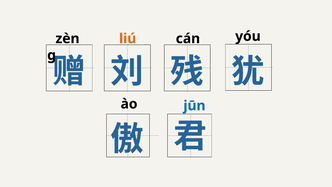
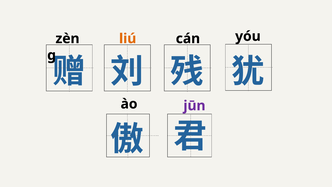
jūn colour: blue -> purple
